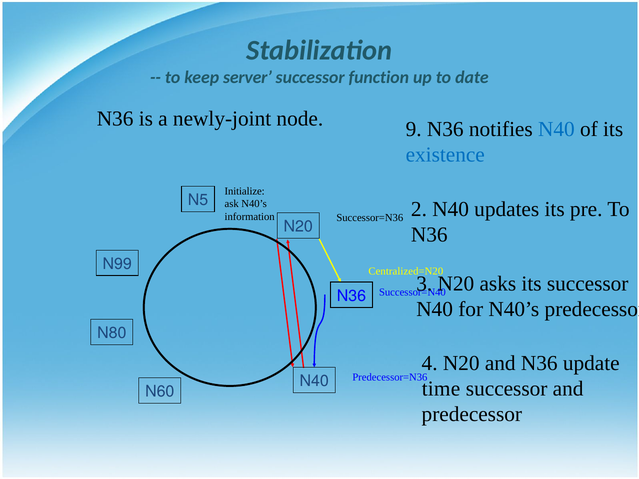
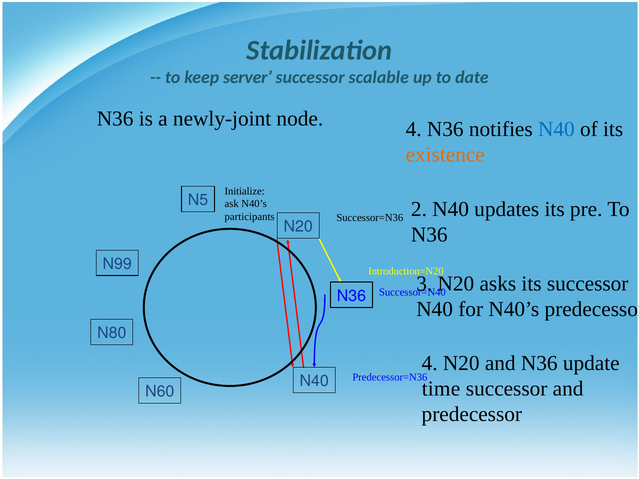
function: function -> scalable
node 9: 9 -> 4
existence colour: blue -> orange
information: information -> participants
Centralized=N20: Centralized=N20 -> Introduction=N20
